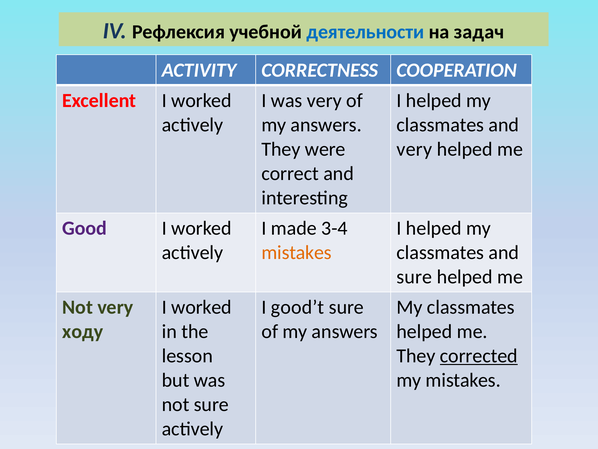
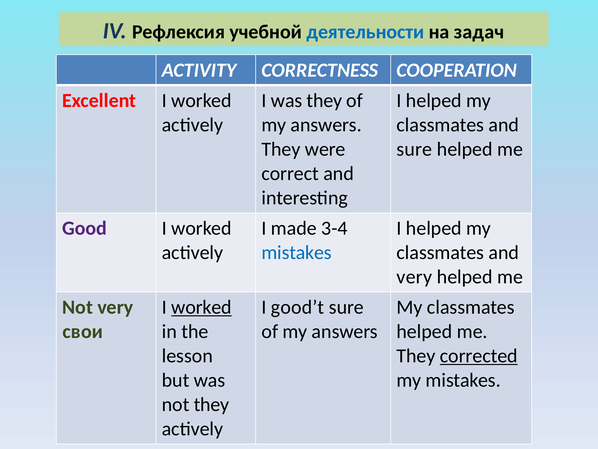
was very: very -> they
very at (414, 149): very -> sure
mistakes at (297, 252) colour: orange -> blue
sure at (414, 277): sure -> very
worked at (202, 307) underline: none -> present
ходу: ходу -> свои
not sure: sure -> they
